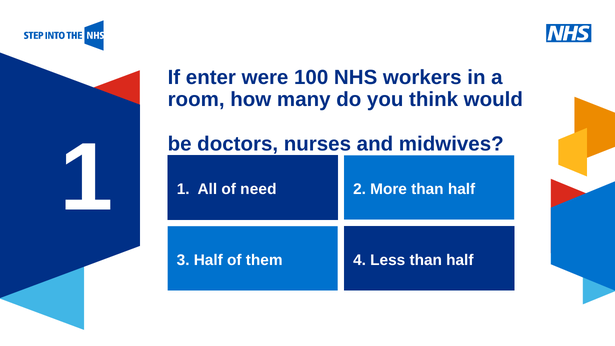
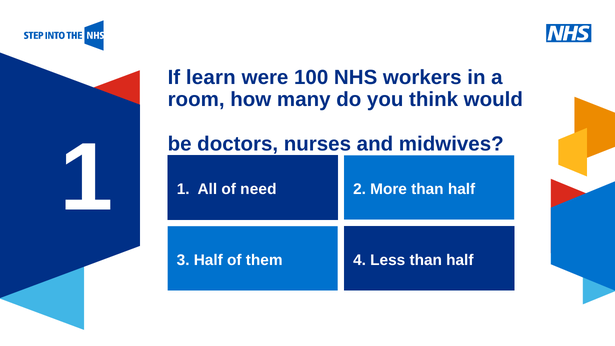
enter: enter -> learn
